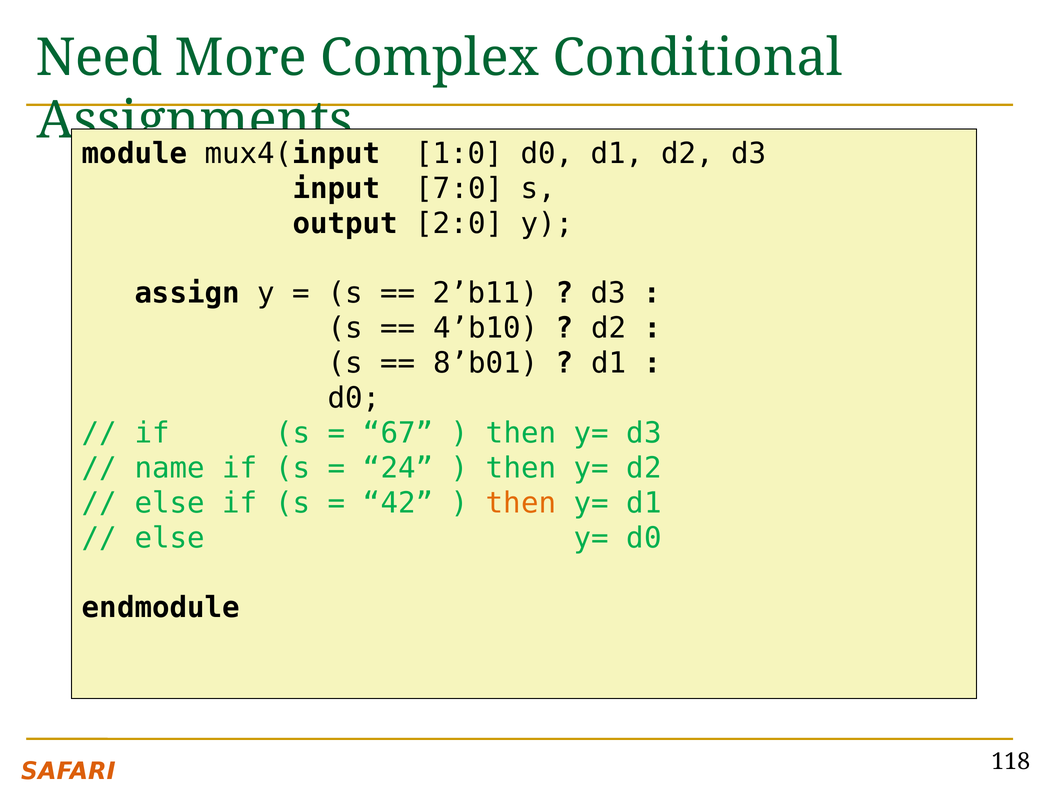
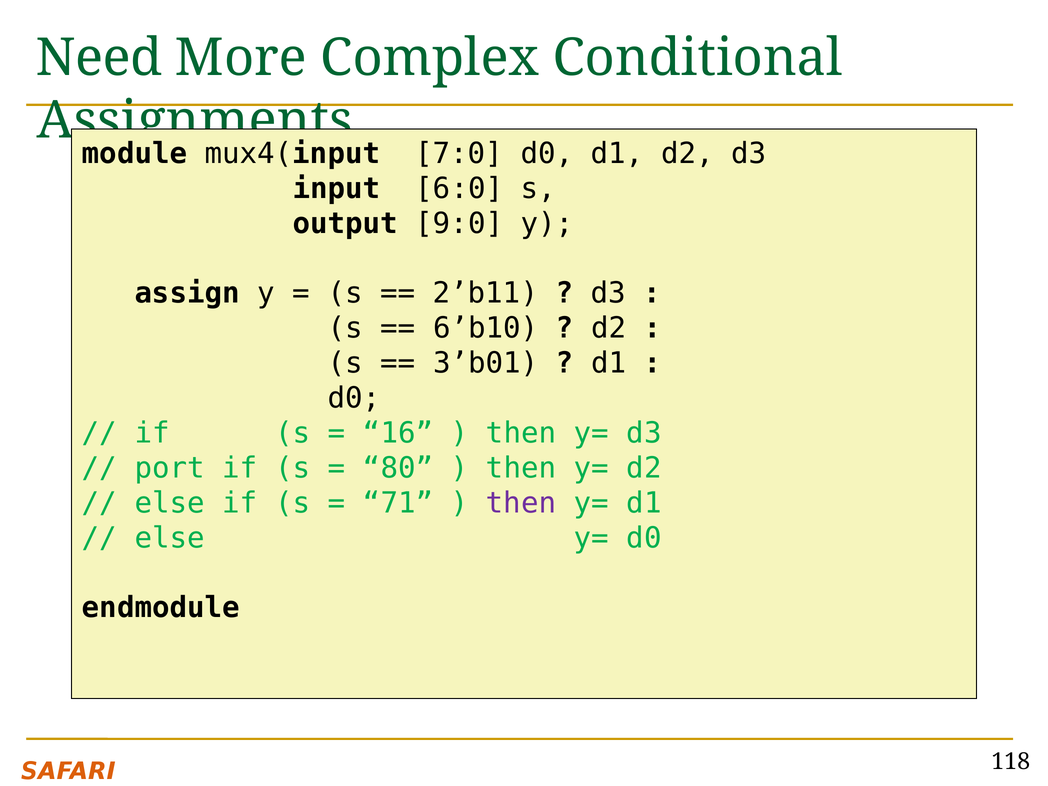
1:0: 1:0 -> 7:0
7:0: 7:0 -> 6:0
2:0: 2:0 -> 9:0
4’b10: 4’b10 -> 6’b10
8’b01: 8’b01 -> 3’b01
67: 67 -> 16
name: name -> port
24: 24 -> 80
42: 42 -> 71
then at (521, 503) colour: orange -> purple
